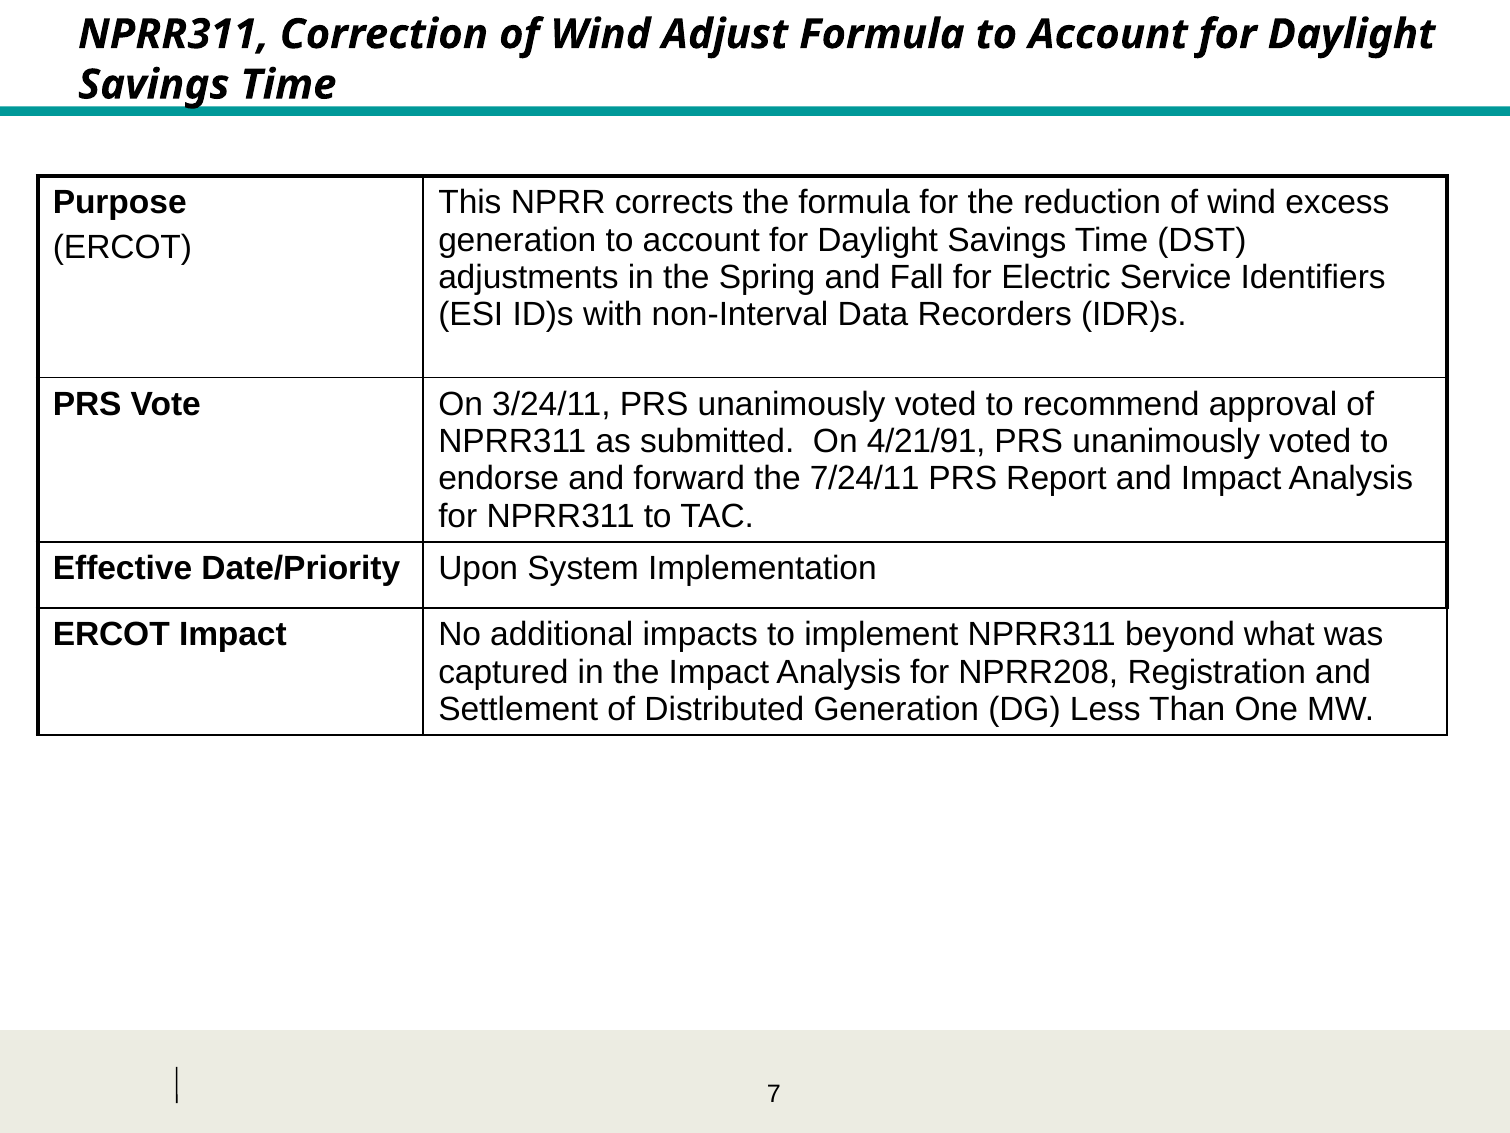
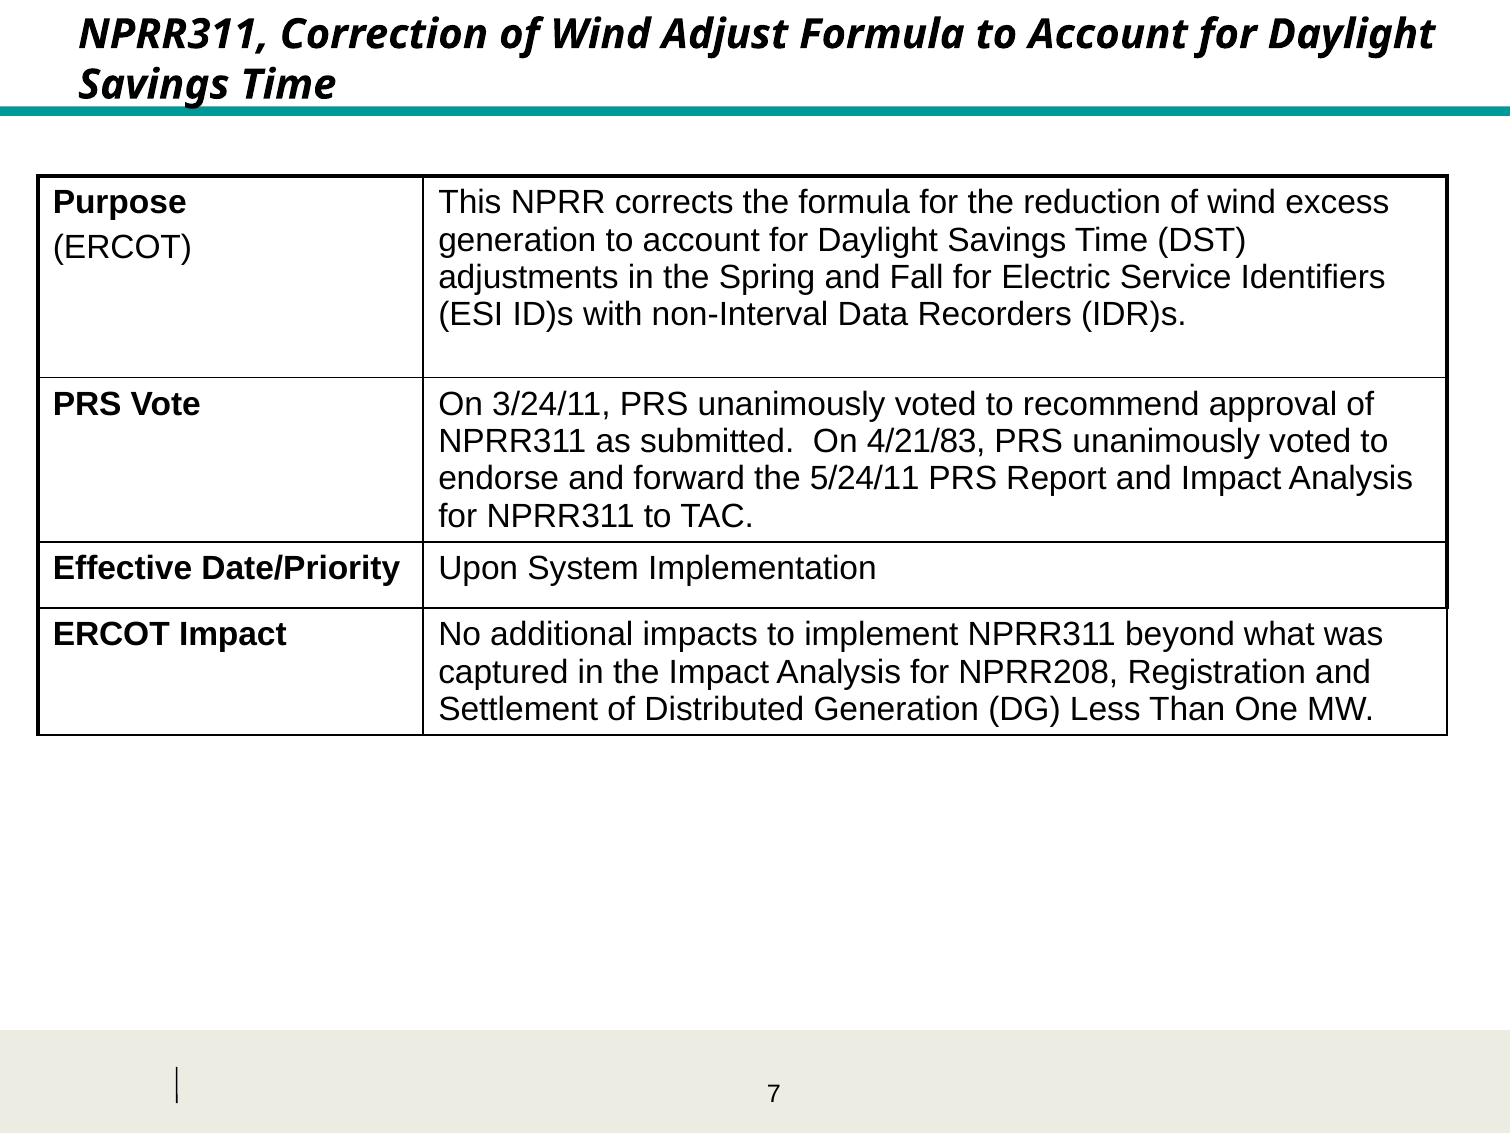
4/21/91: 4/21/91 -> 4/21/83
7/24/11: 7/24/11 -> 5/24/11
